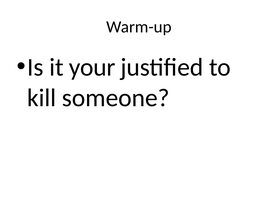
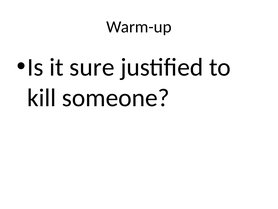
your: your -> sure
